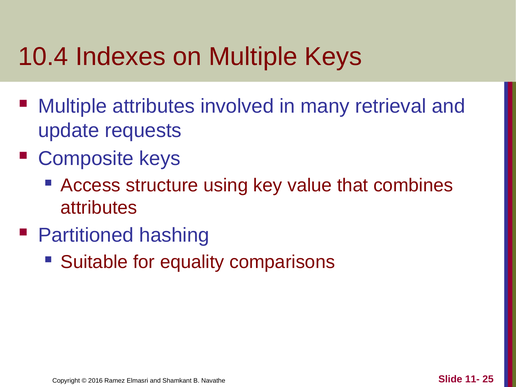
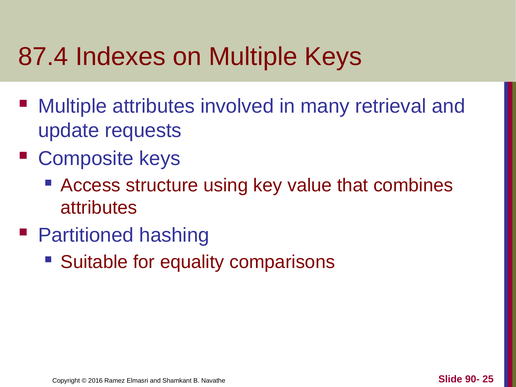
10.4: 10.4 -> 87.4
11-: 11- -> 90-
